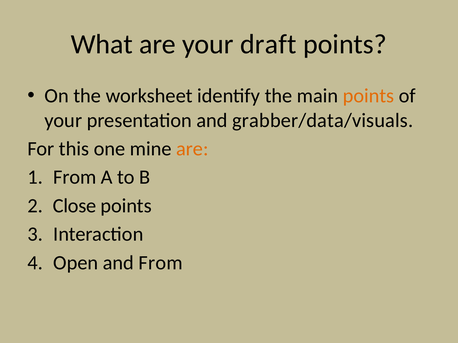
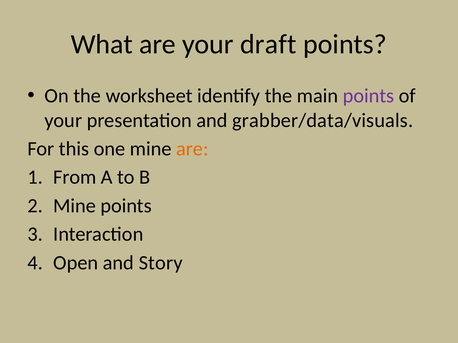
points at (369, 96) colour: orange -> purple
Close at (75, 206): Close -> Mine
and From: From -> Story
